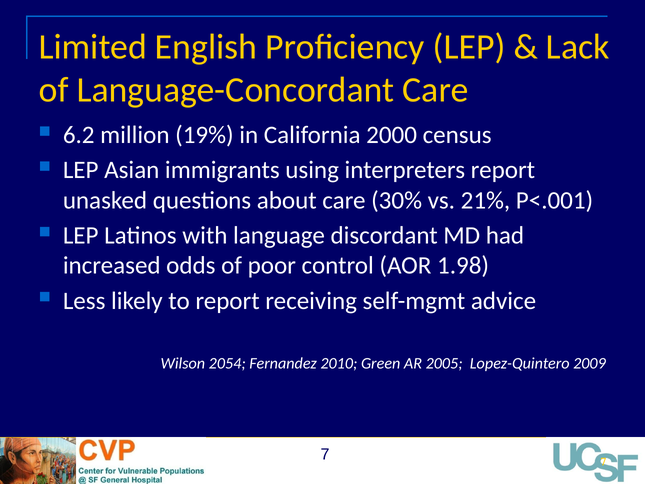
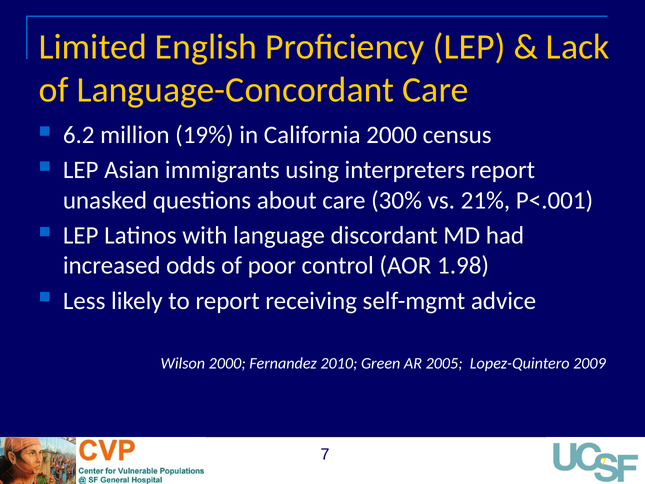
Wilson 2054: 2054 -> 2000
